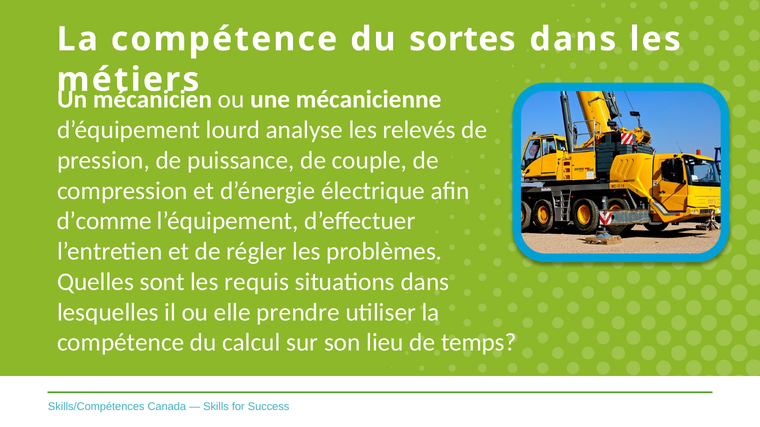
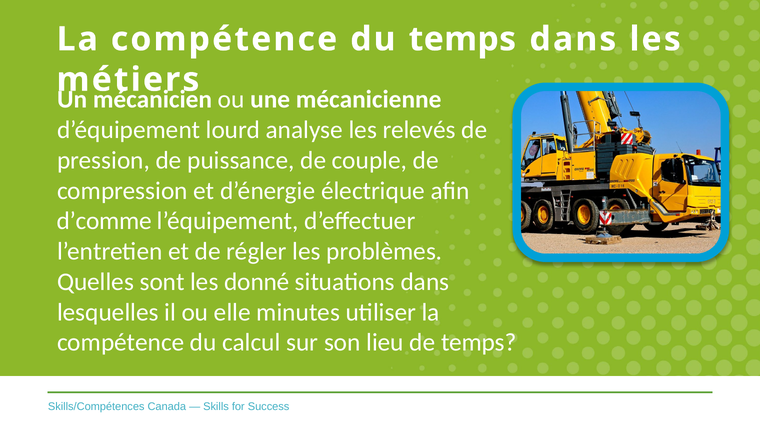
du sortes: sortes -> temps
requis: requis -> donné
prendre: prendre -> minutes
